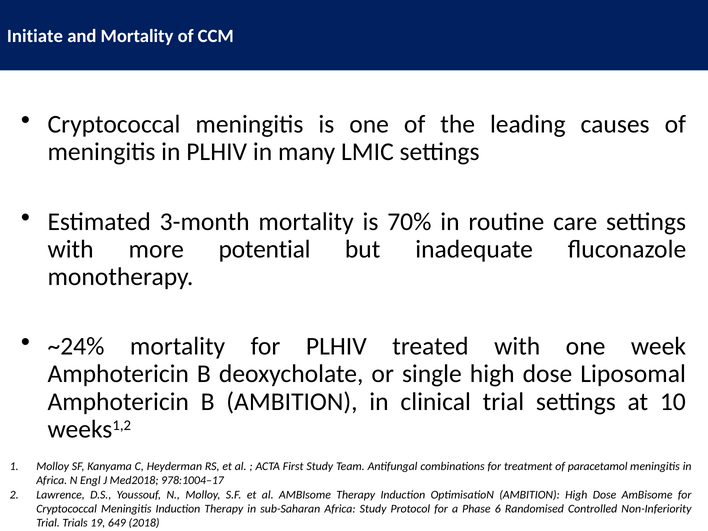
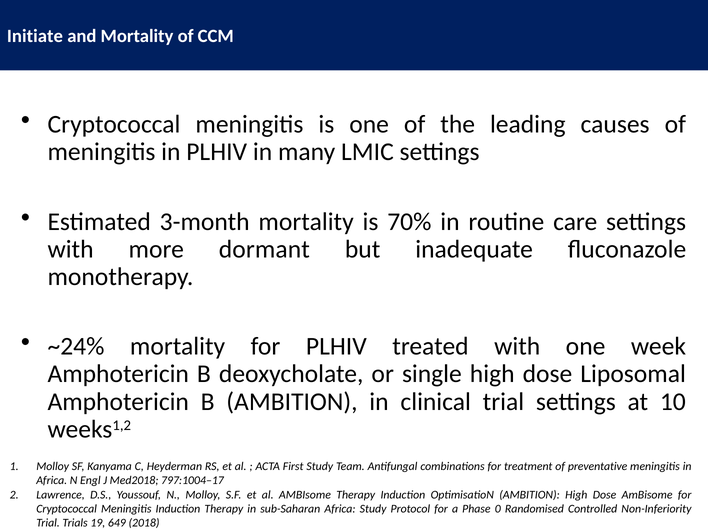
potential: potential -> dormant
paracetamol: paracetamol -> preventative
978:1004–17: 978:1004–17 -> 797:1004–17
6: 6 -> 0
